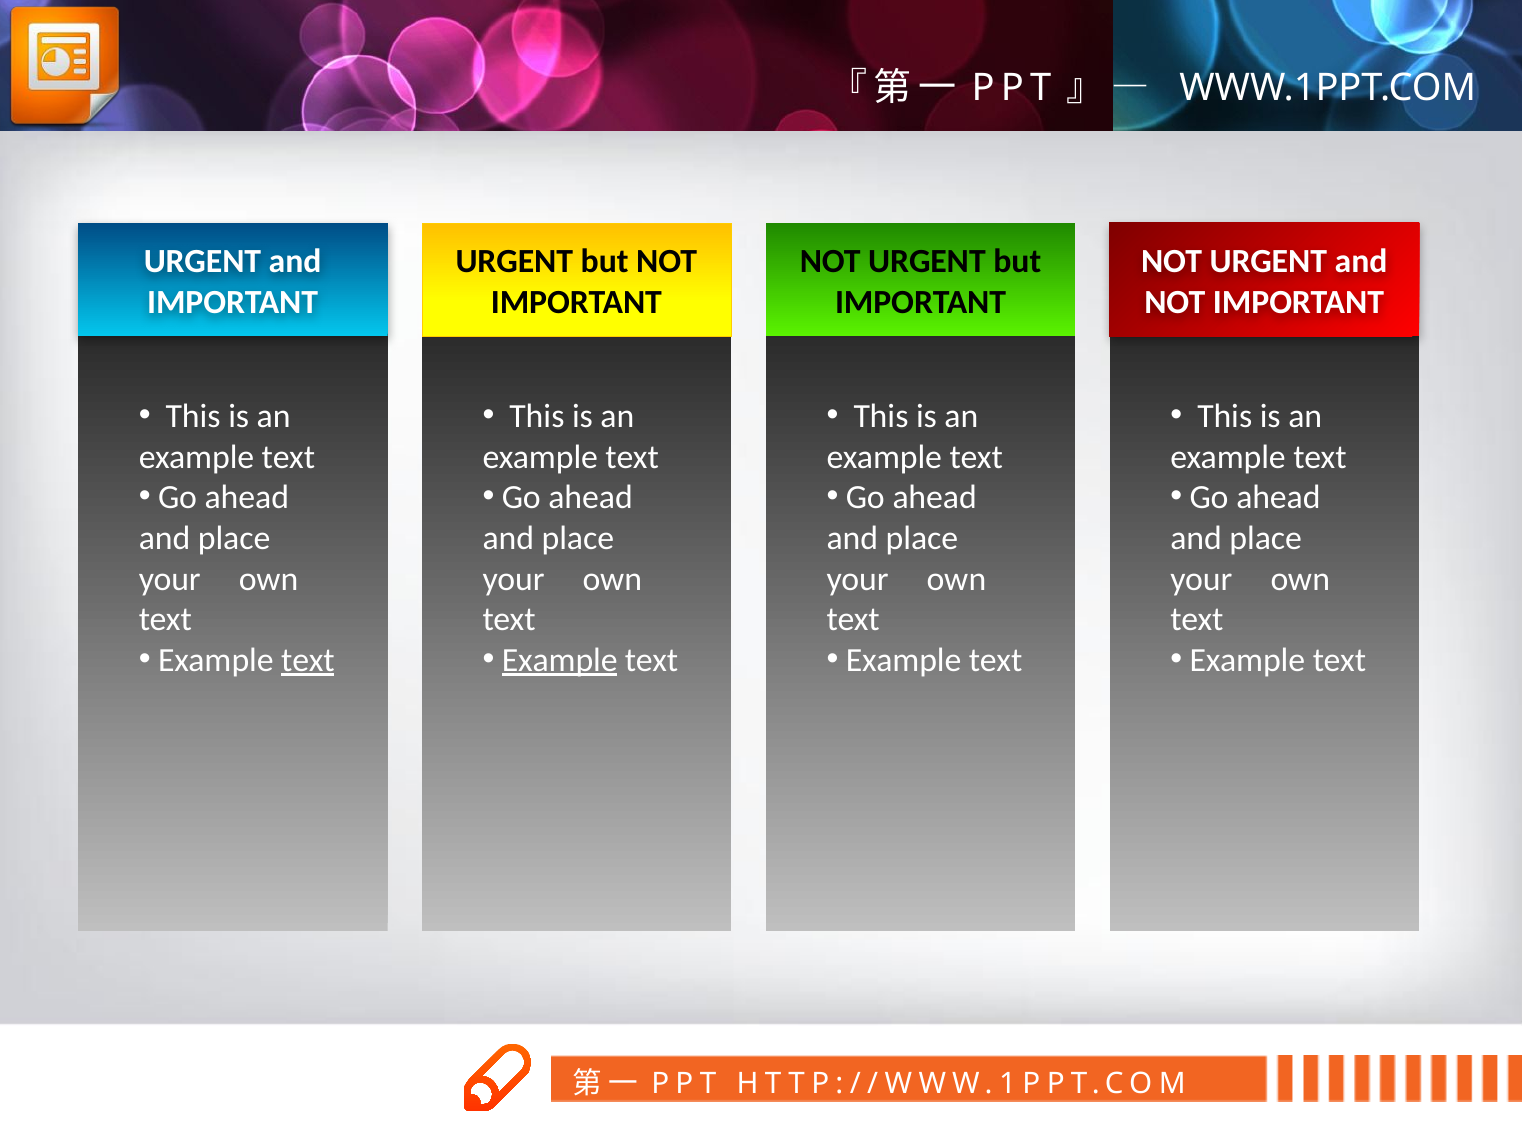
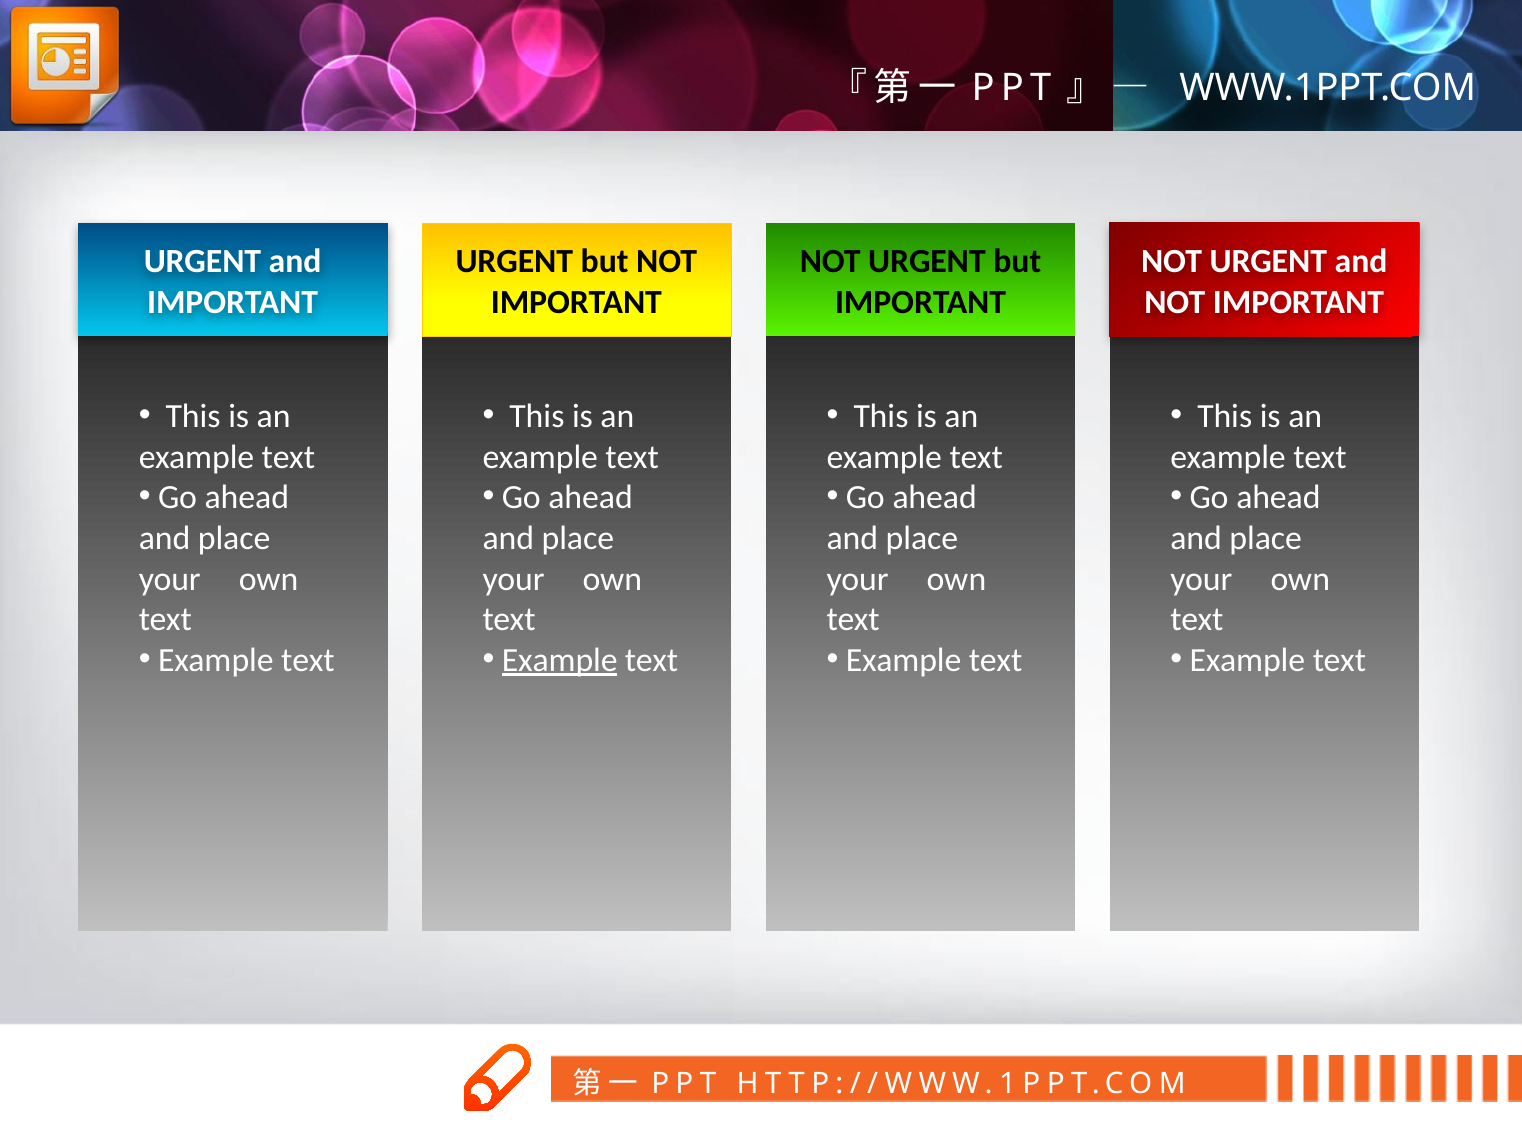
text at (308, 660) underline: present -> none
